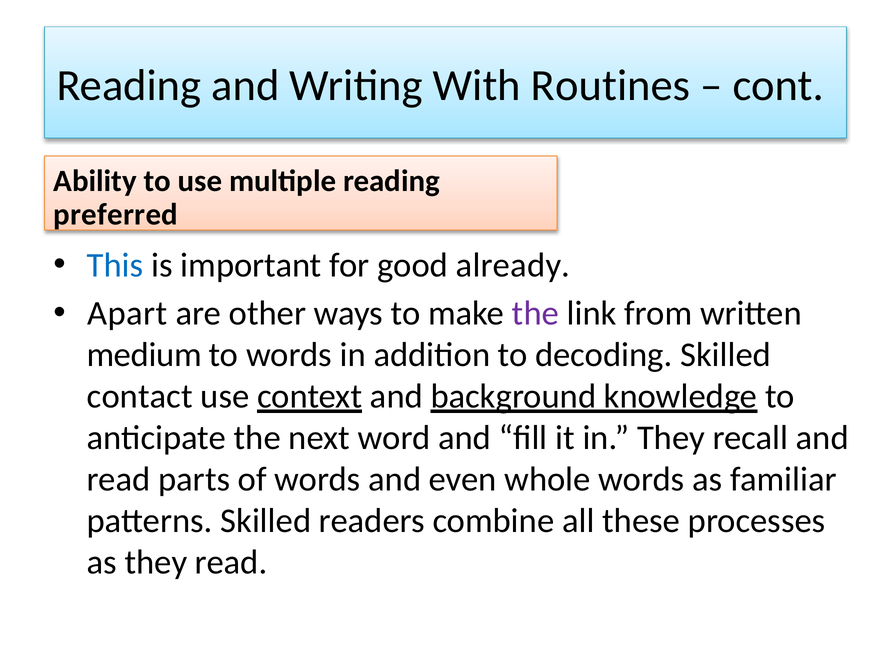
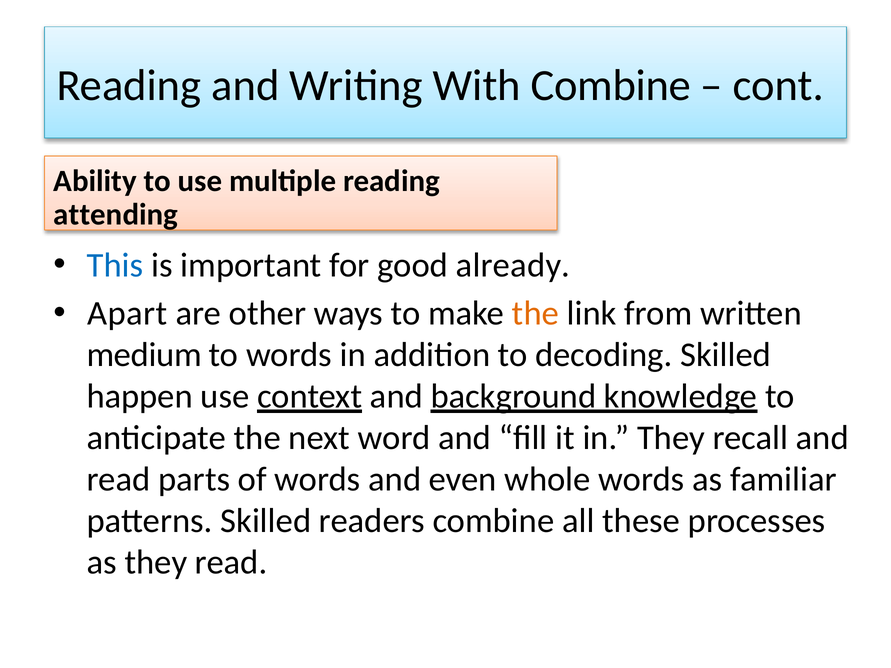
With Routines: Routines -> Combine
preferred: preferred -> attending
the at (536, 314) colour: purple -> orange
contact: contact -> happen
